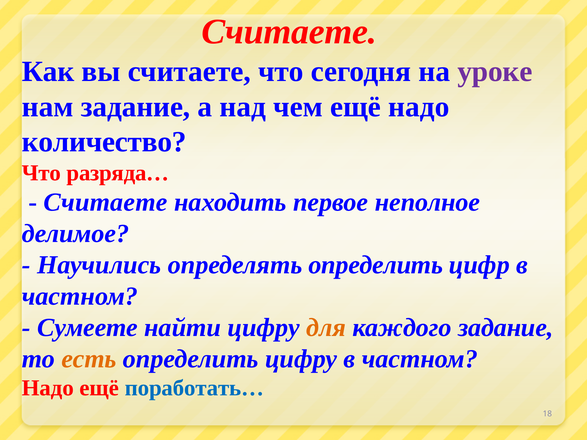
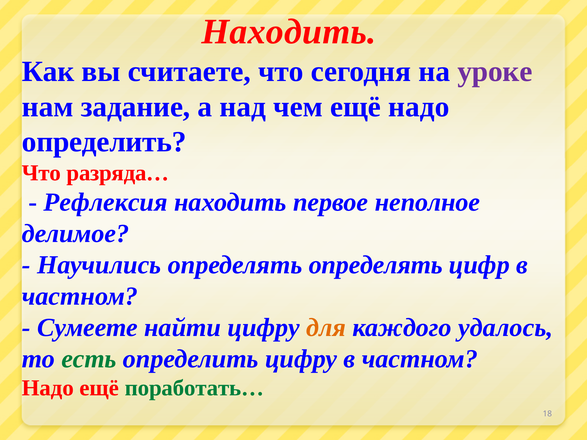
Считаете at (289, 32): Считаете -> Находить
количество at (104, 142): количество -> определить
Считаете at (105, 203): Считаете -> Рефлексия
определять определить: определить -> определять
каждого задание: задание -> удалось
есть colour: orange -> green
поработать… colour: blue -> green
